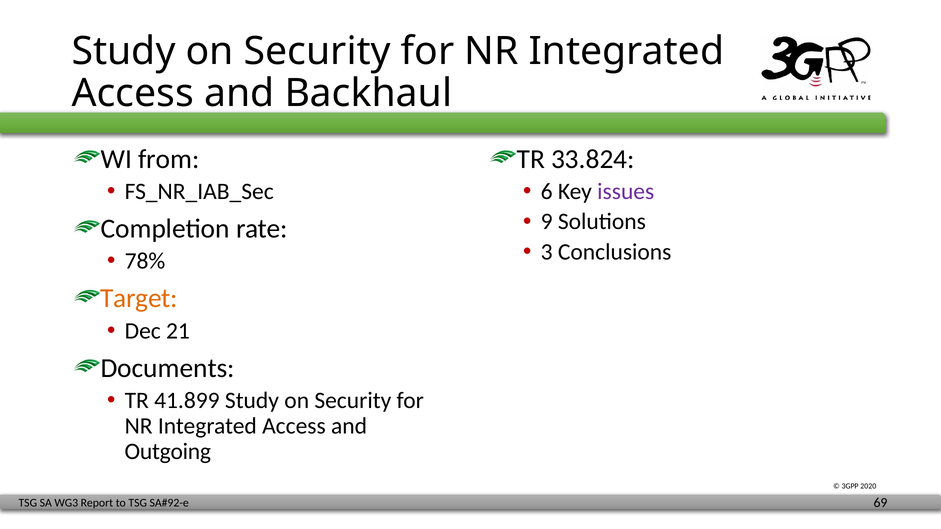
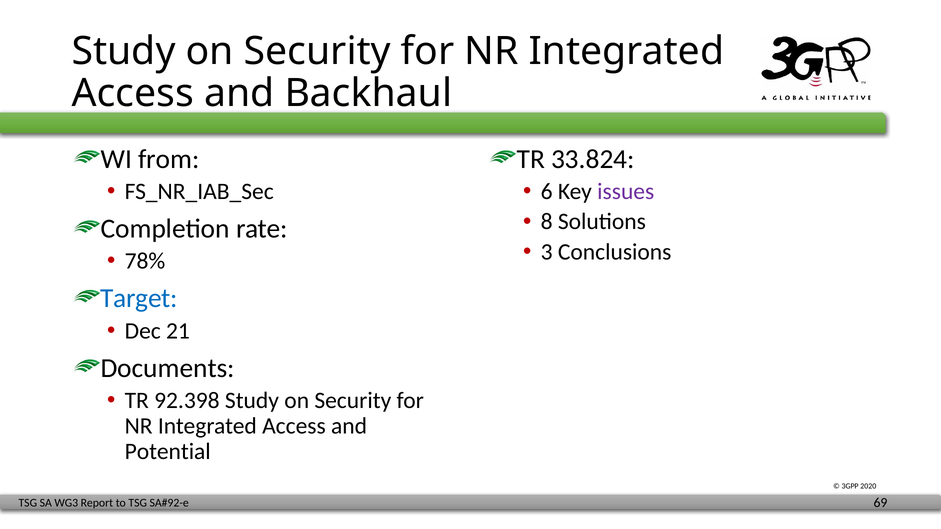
9: 9 -> 8
Target colour: orange -> blue
41.899: 41.899 -> 92.398
Outgoing: Outgoing -> Potential
